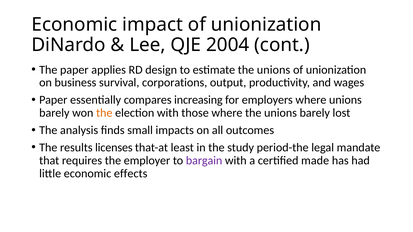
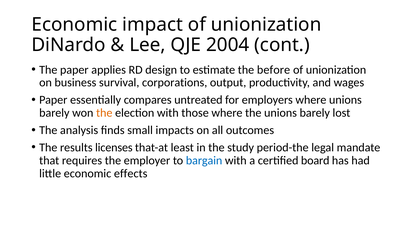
estimate the unions: unions -> before
increasing: increasing -> untreated
bargain colour: purple -> blue
made: made -> board
